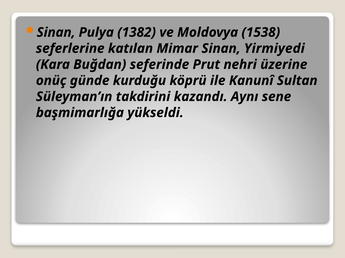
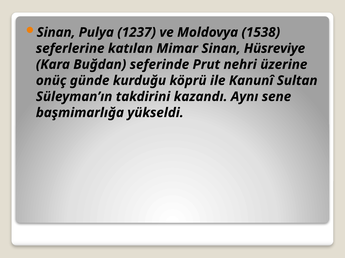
1382: 1382 -> 1237
Yirmiyedi: Yirmiyedi -> Hüsreviye
